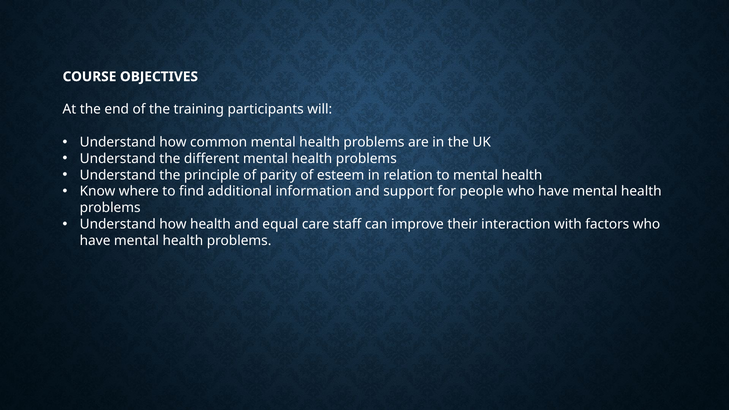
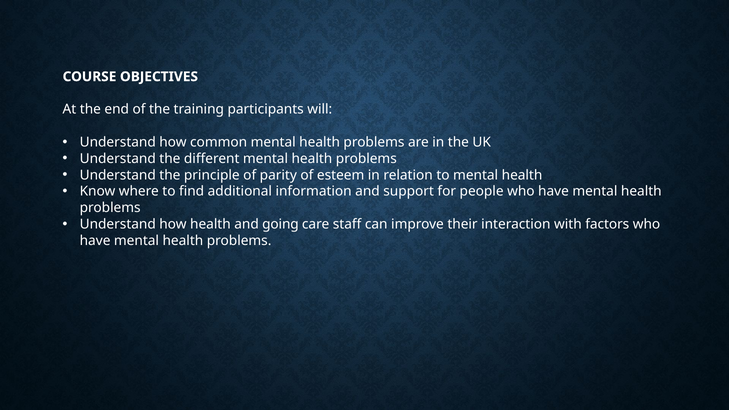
equal: equal -> going
